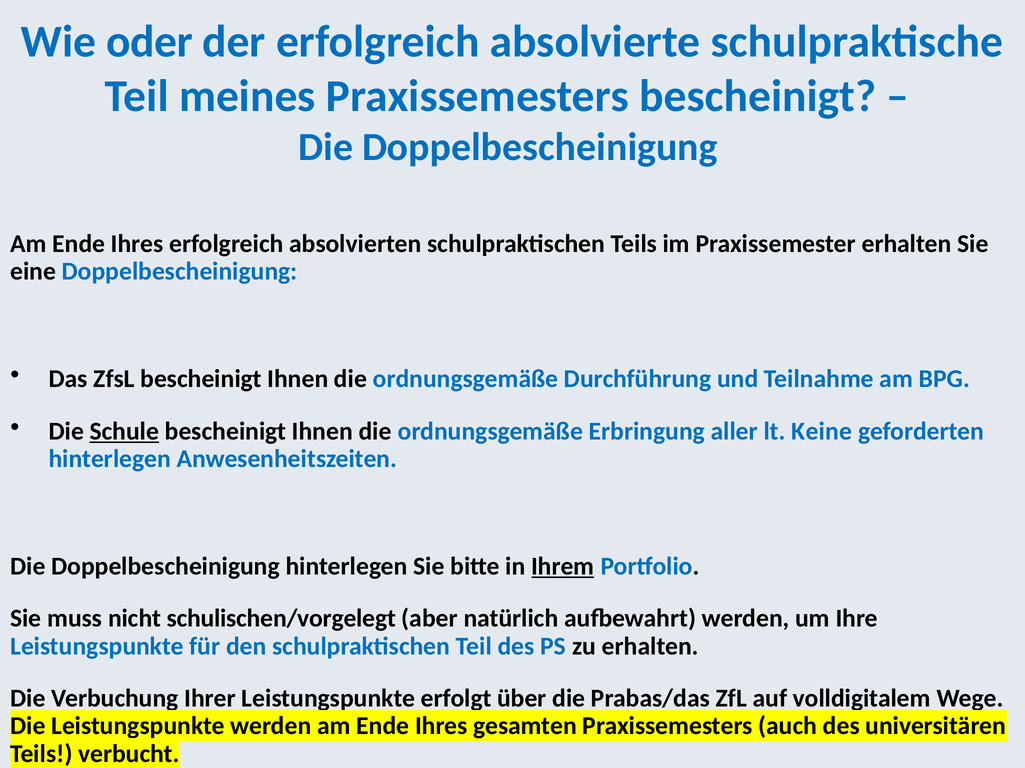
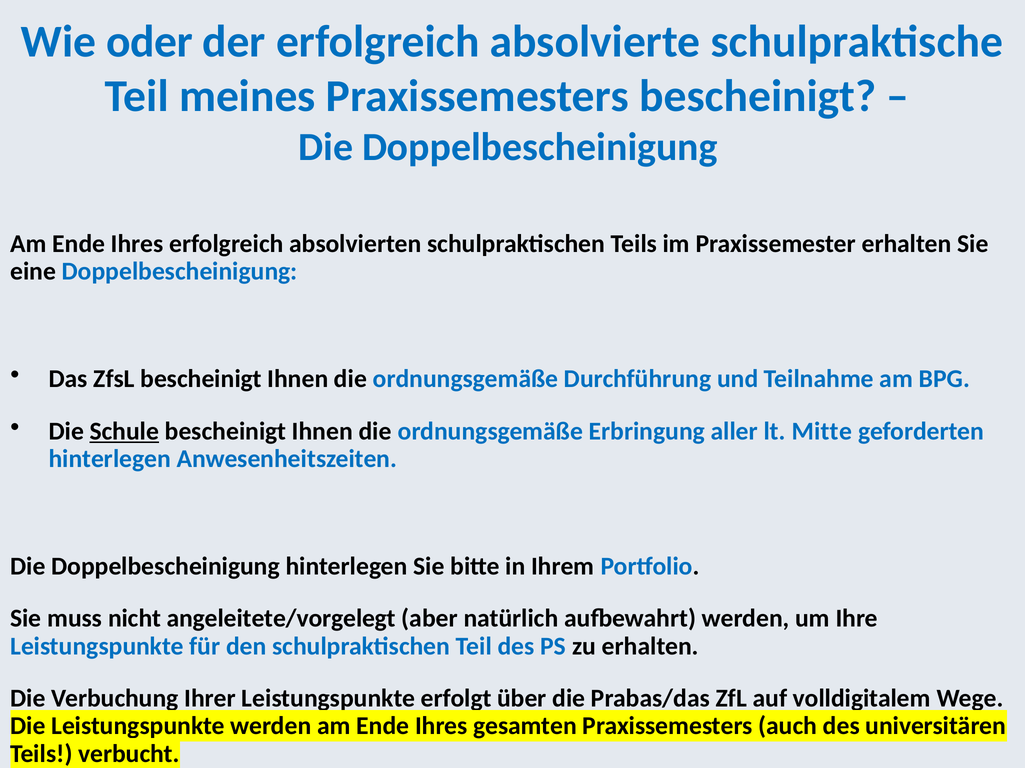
Keine: Keine -> Mitte
Ihrem underline: present -> none
schulischen/vorgelegt: schulischen/vorgelegt -> angeleitete/vorgelegt
